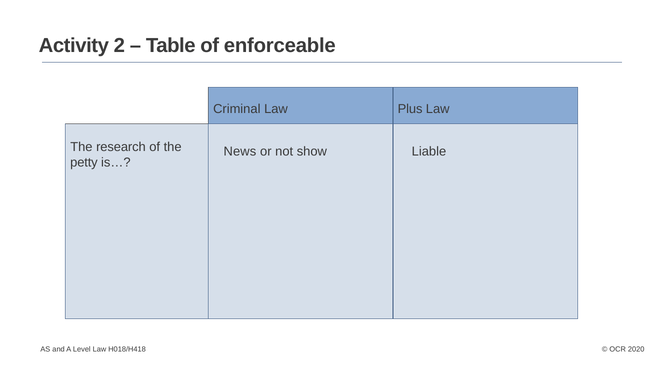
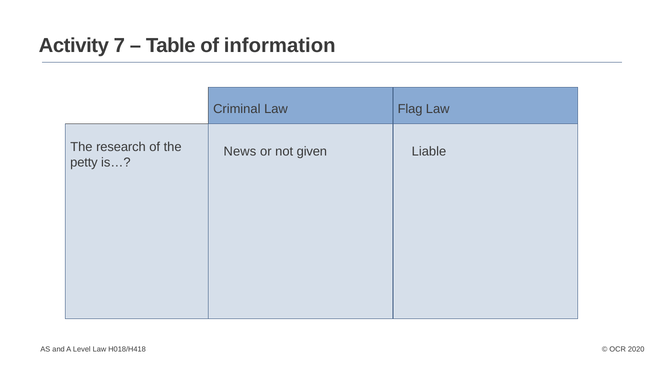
2: 2 -> 7
enforceable: enforceable -> information
Plus: Plus -> Flag
show: show -> given
